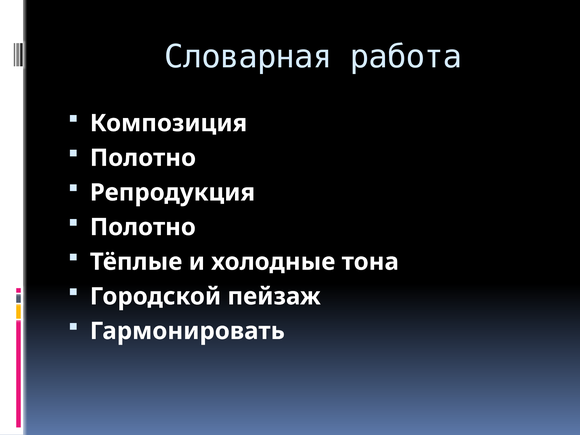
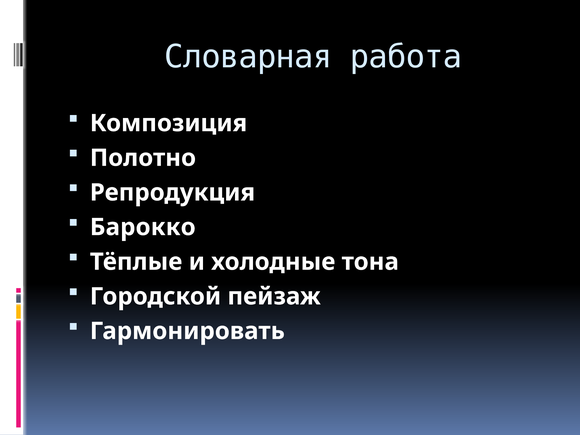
Полотно at (143, 227): Полотно -> Барокко
